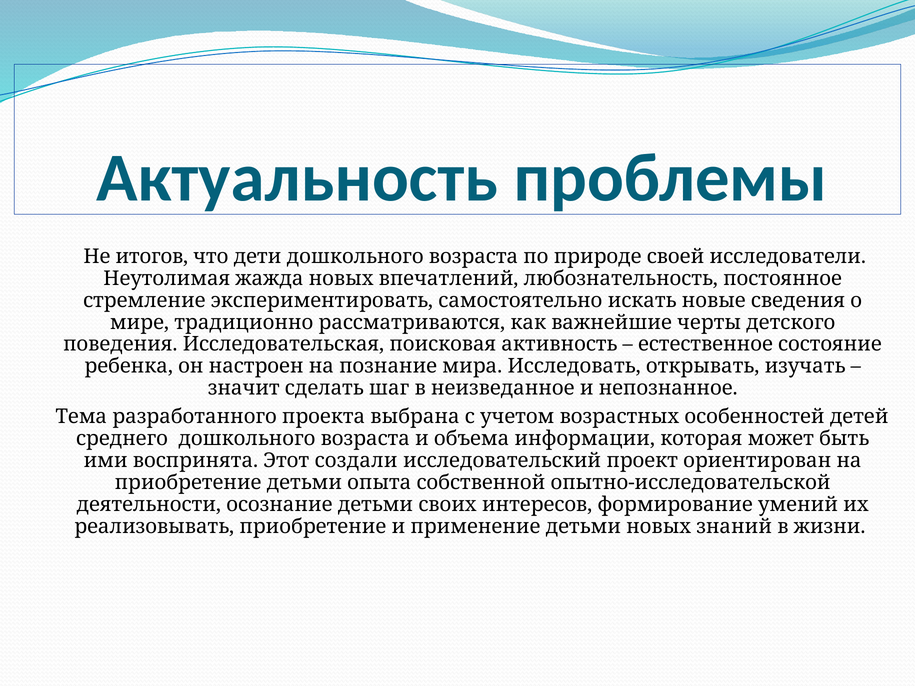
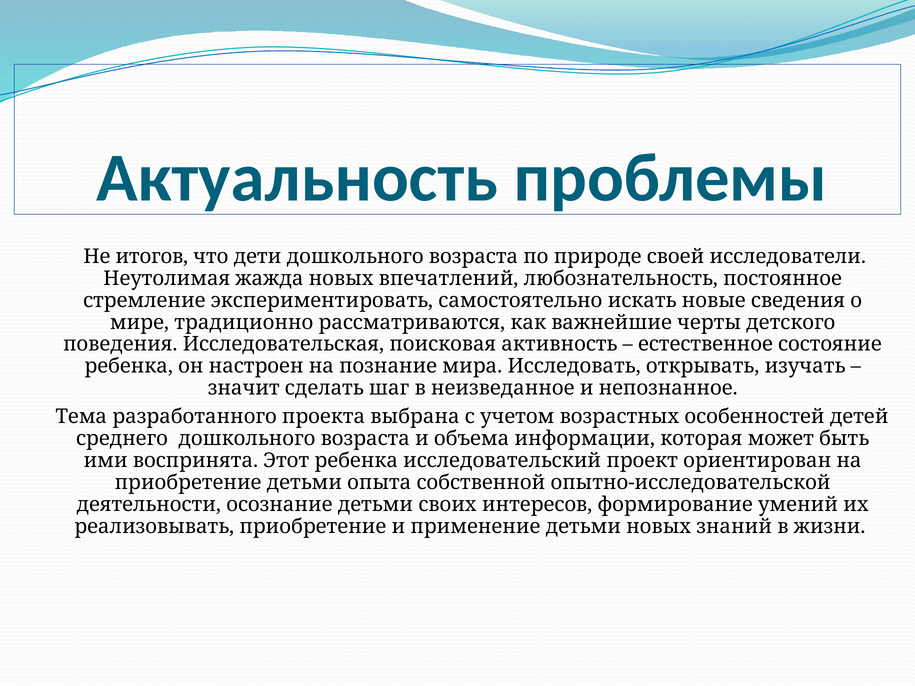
Этот создали: создали -> ребенка
